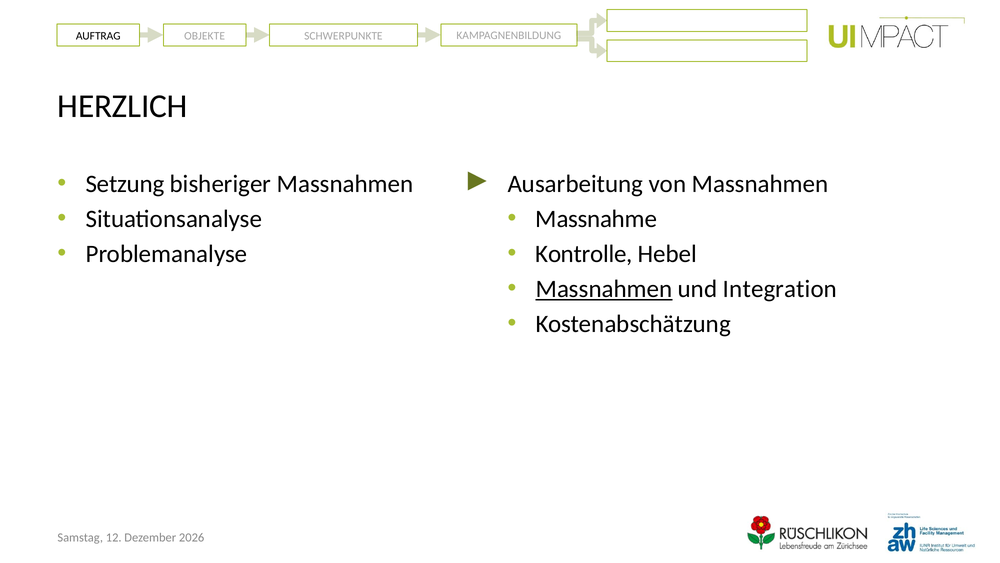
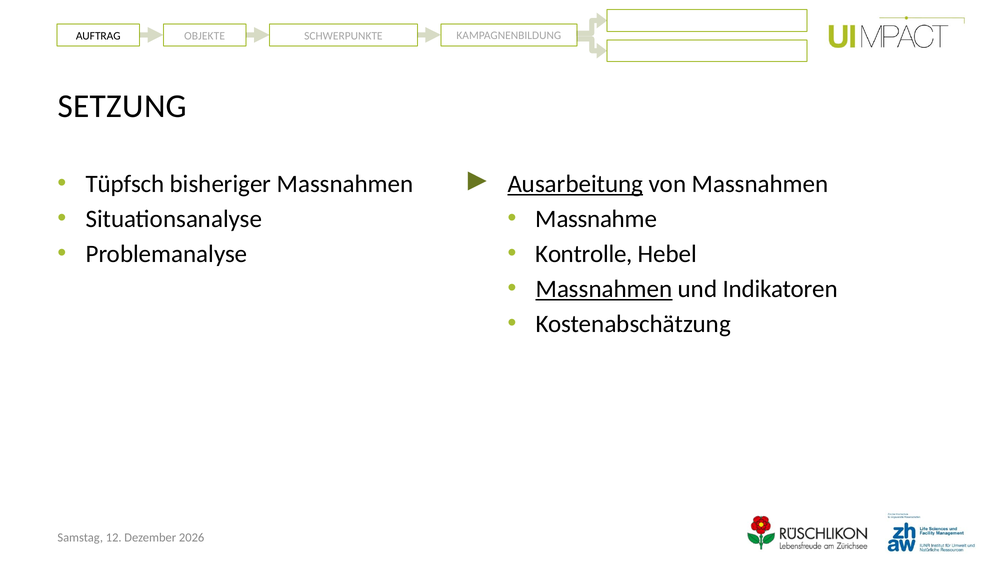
HERZLICH: HERZLICH -> SETZUNG
Setzung: Setzung -> Tüpfsch
Ausarbeitung underline: none -> present
Integration: Integration -> Indikatoren
